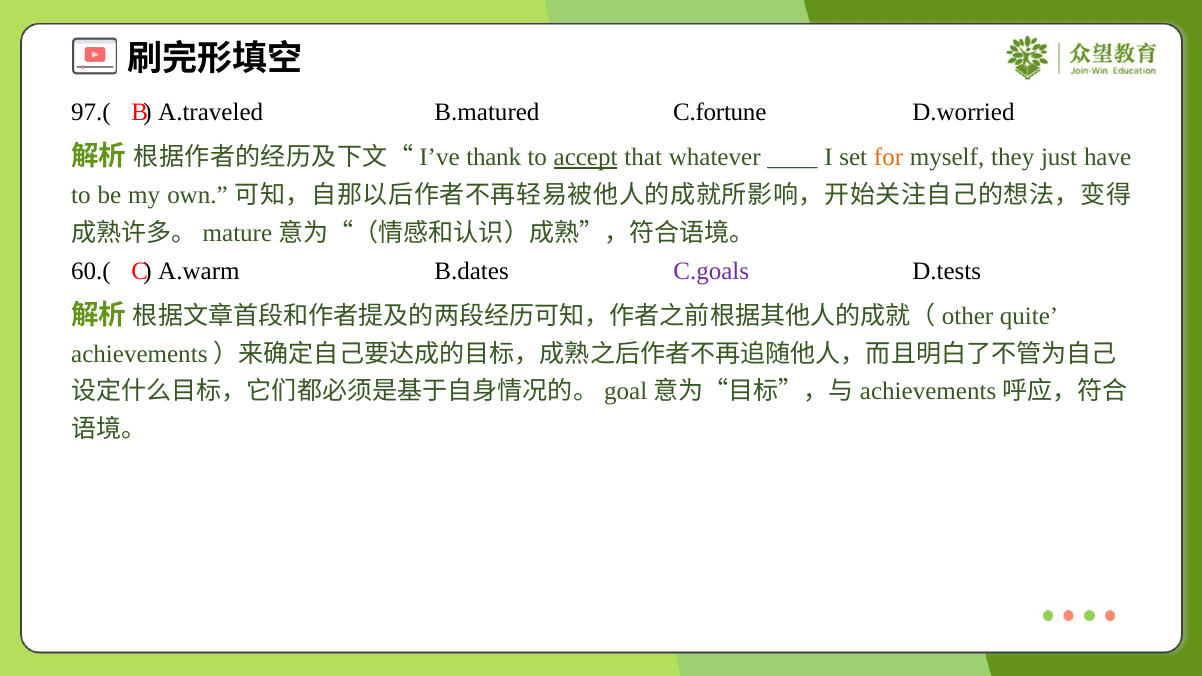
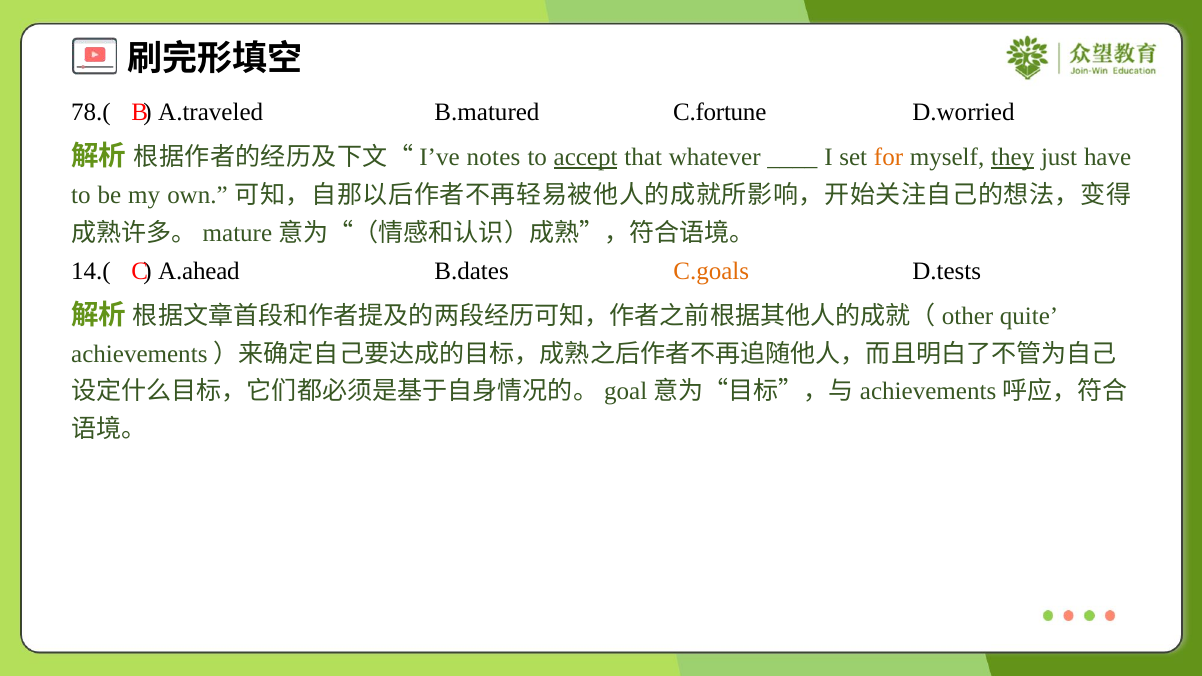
97.(: 97.( -> 78.(
thank: thank -> notes
they underline: none -> present
60.(: 60.( -> 14.(
A.warm: A.warm -> A.ahead
C.goals colour: purple -> orange
